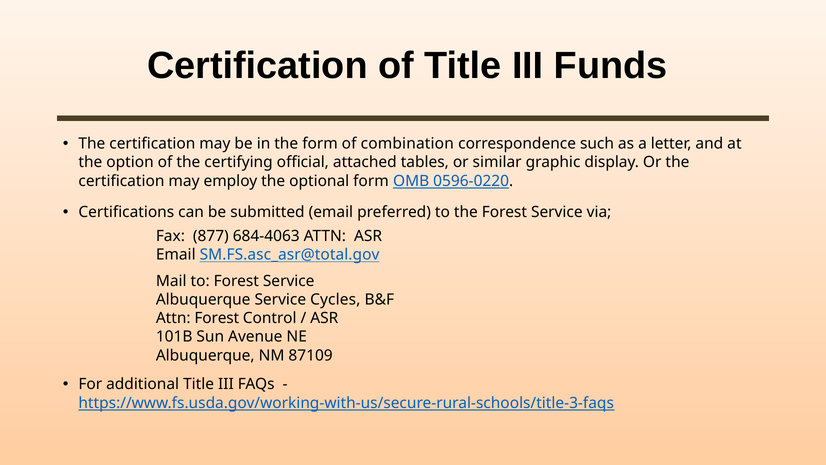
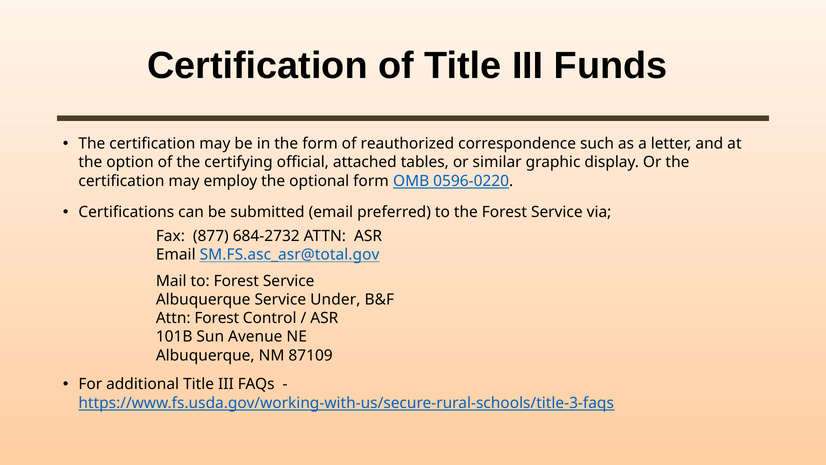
combination: combination -> reauthorized
684-4063: 684-4063 -> 684-2732
Cycles: Cycles -> Under
